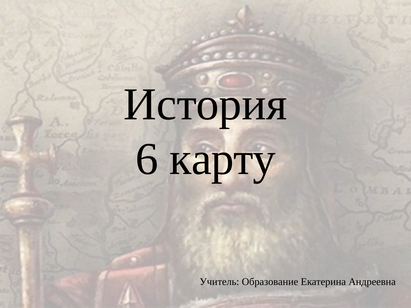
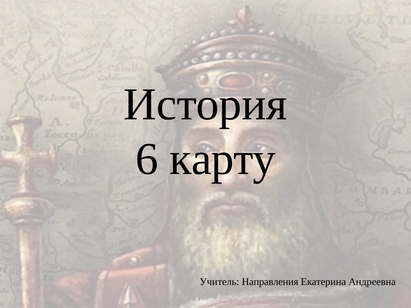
Образование: Образование -> Направления
